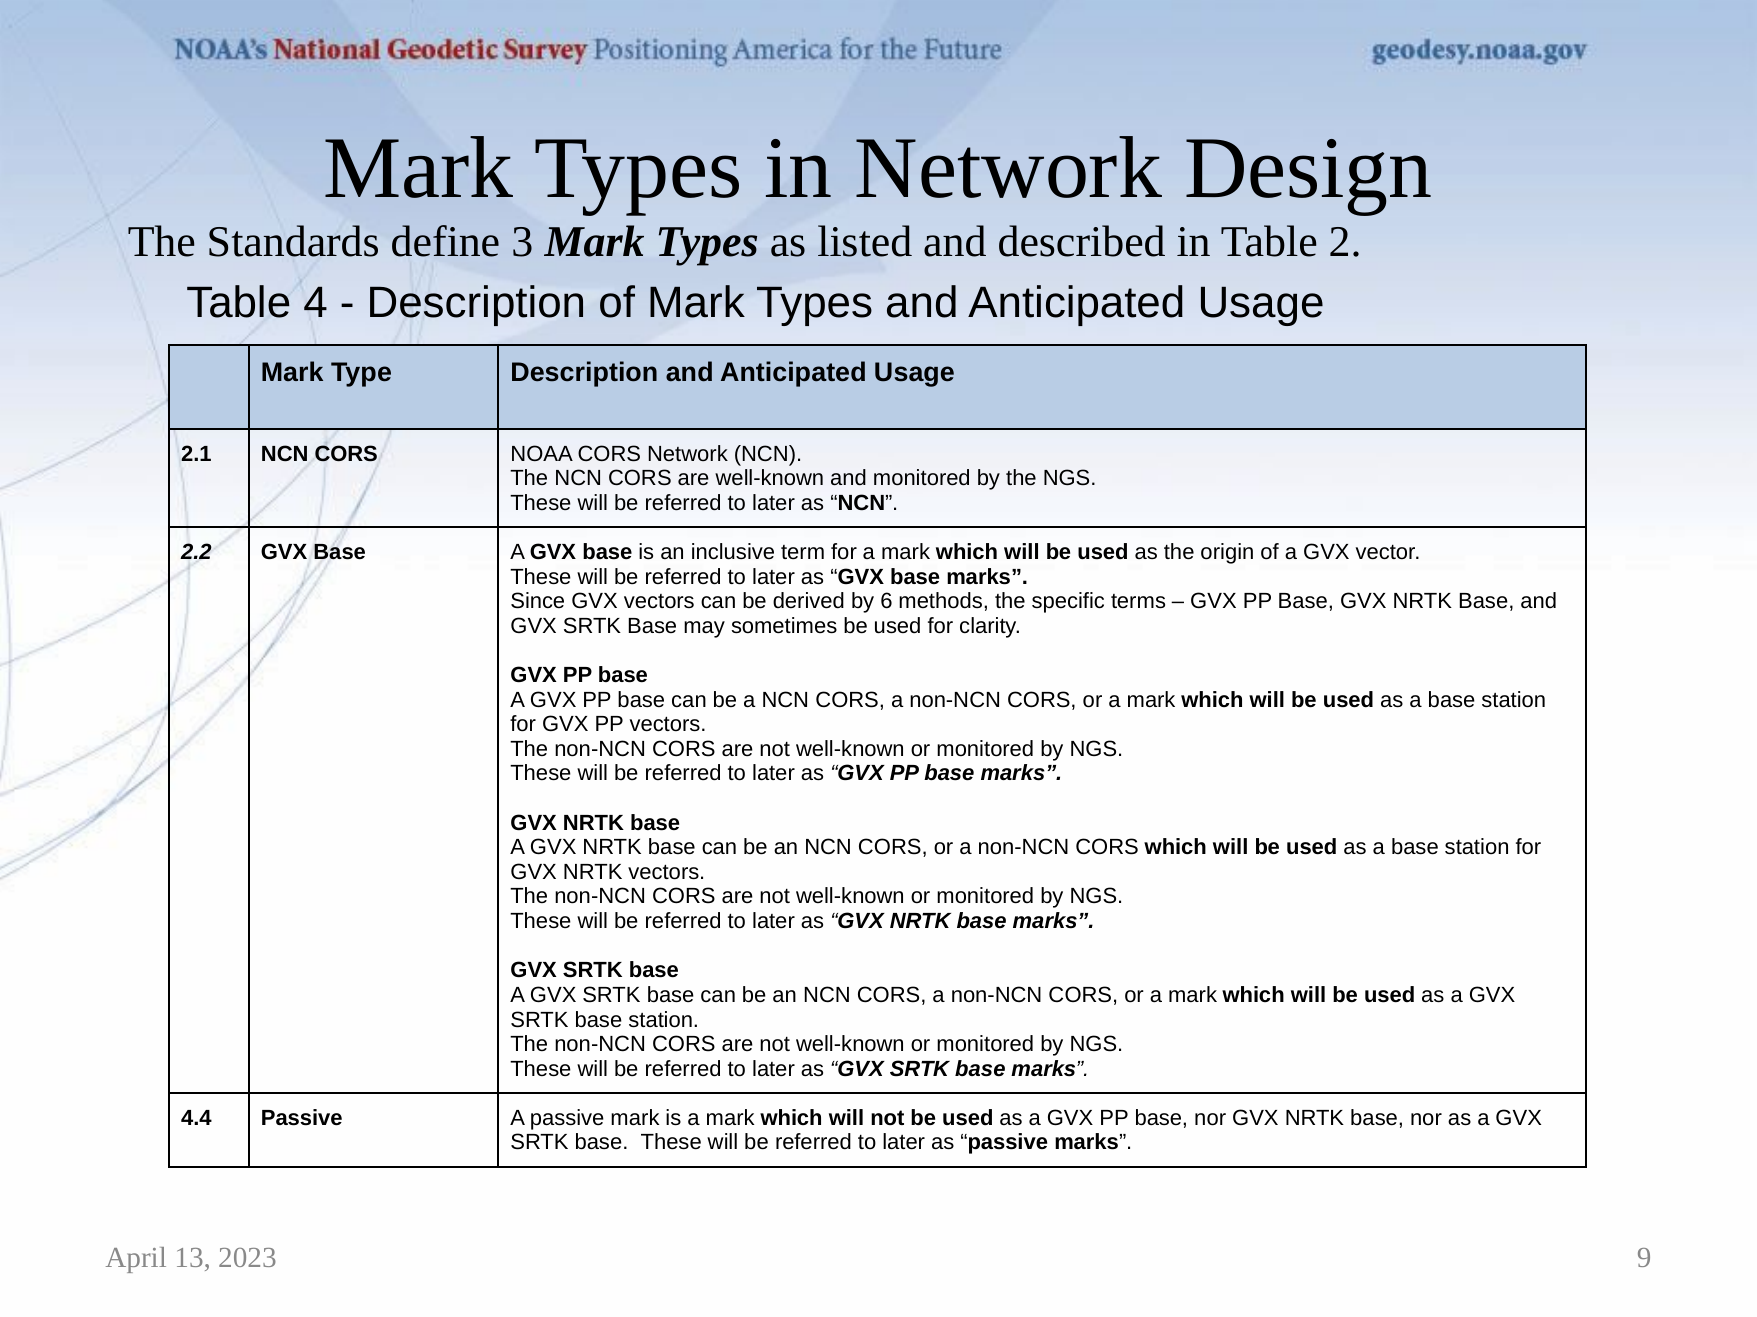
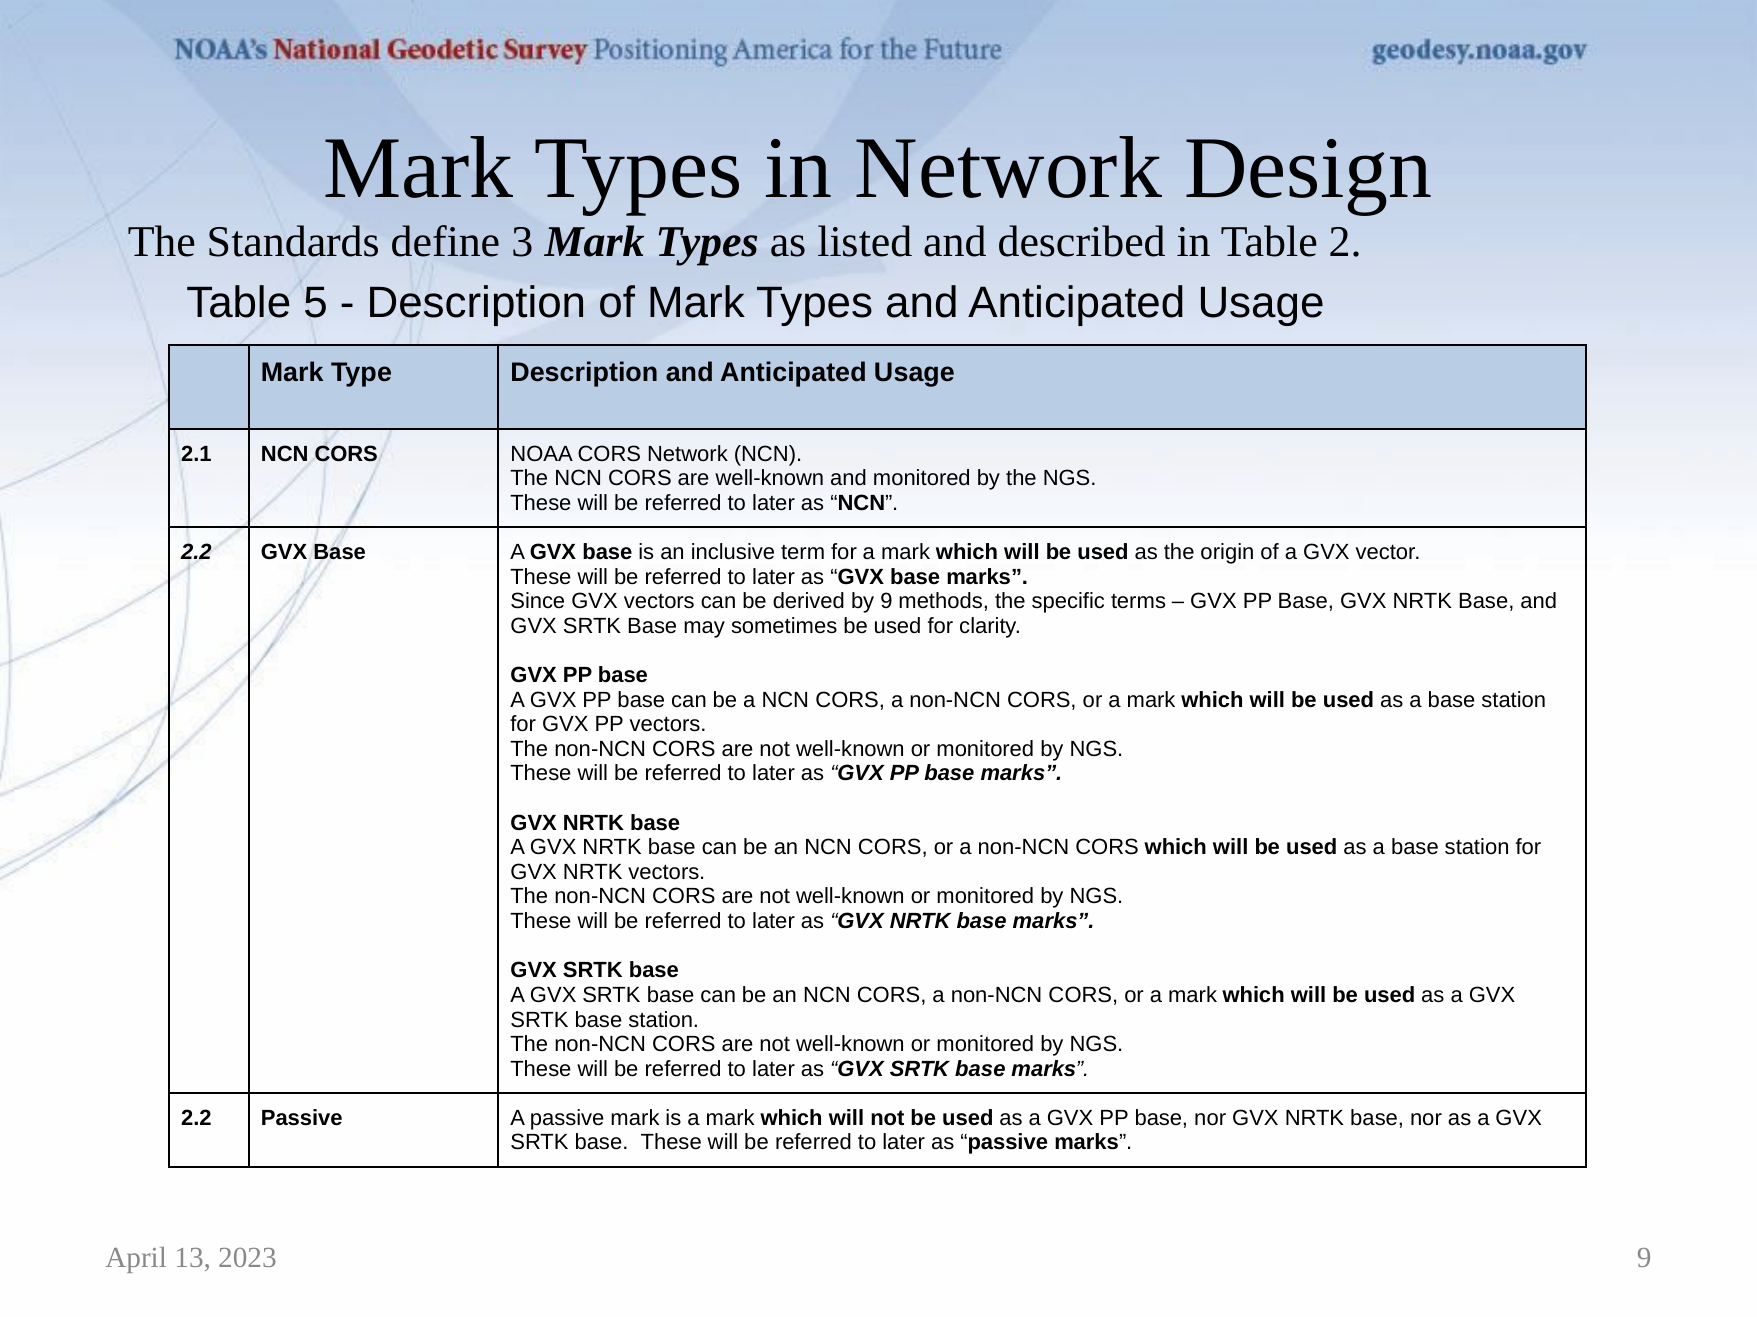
4: 4 -> 5
by 6: 6 -> 9
4.4 at (196, 1119): 4.4 -> 2.2
